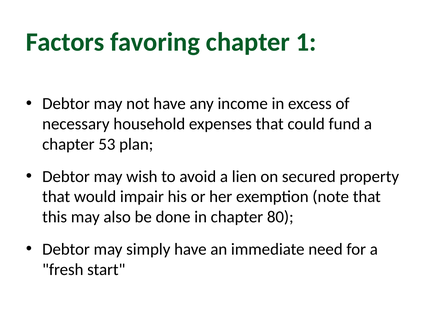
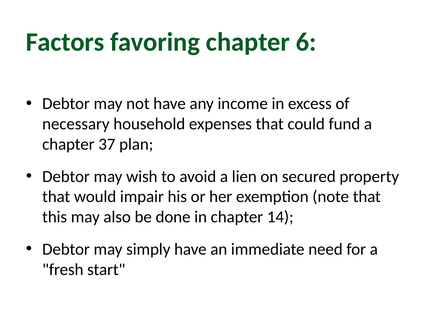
1: 1 -> 6
53: 53 -> 37
80: 80 -> 14
